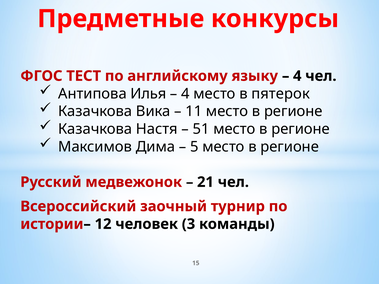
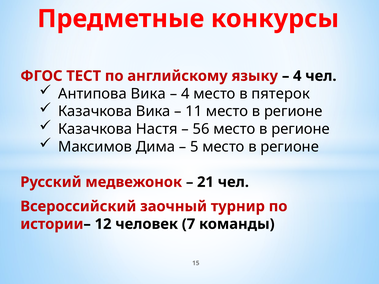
Антипова Илья: Илья -> Вика
51: 51 -> 56
3: 3 -> 7
